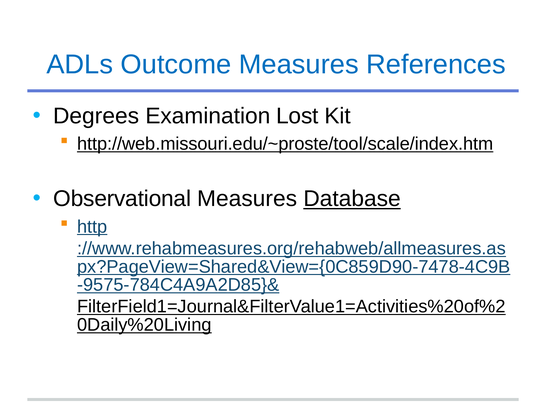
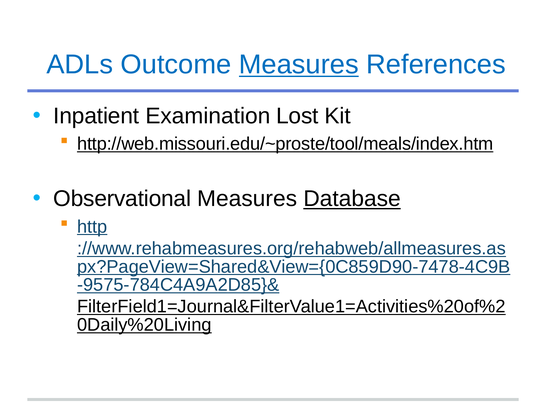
Measures at (299, 65) underline: none -> present
Degrees: Degrees -> Inpatient
http://web.missouri.edu/~proste/tool/scale/index.htm: http://web.missouri.edu/~proste/tool/scale/index.htm -> http://web.missouri.edu/~proste/tool/meals/index.htm
